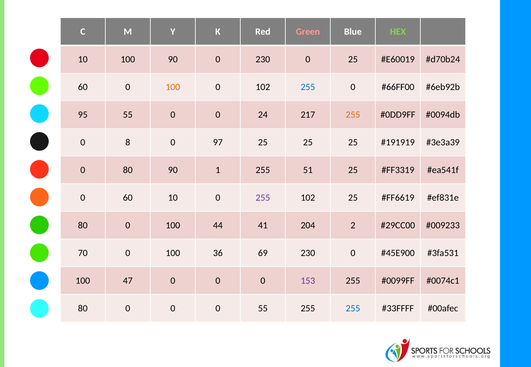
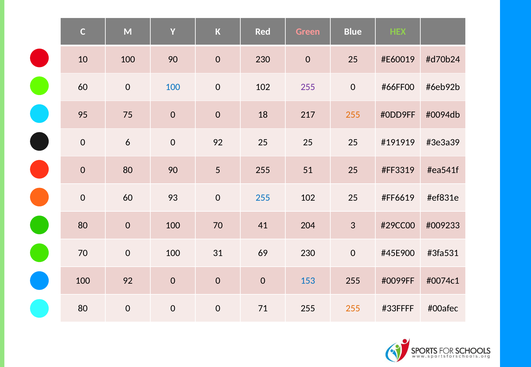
100 at (173, 87) colour: orange -> blue
255 at (308, 87) colour: blue -> purple
95 55: 55 -> 75
24: 24 -> 18
8: 8 -> 6
0 97: 97 -> 92
1: 1 -> 5
60 10: 10 -> 93
255 at (263, 198) colour: purple -> blue
100 44: 44 -> 70
2: 2 -> 3
36: 36 -> 31
100 47: 47 -> 92
153 colour: purple -> blue
0 55: 55 -> 71
255 at (353, 309) colour: blue -> orange
